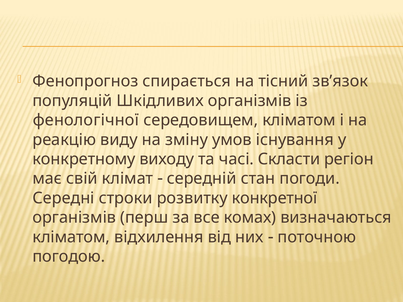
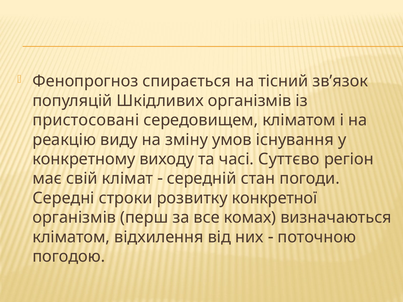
фенологічної: фенологічної -> пристосовані
Скласти: Скласти -> Суттєво
